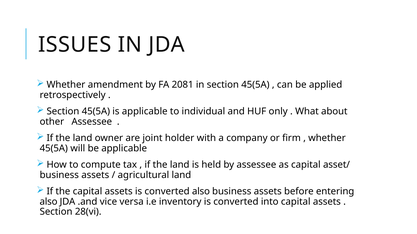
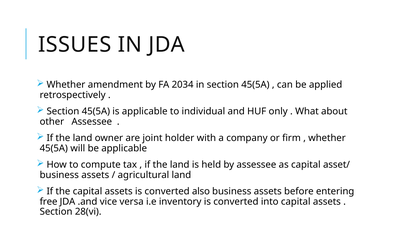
2081: 2081 -> 2034
also at (49, 202): also -> free
